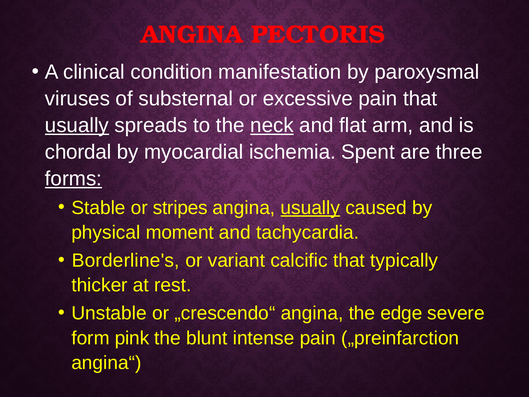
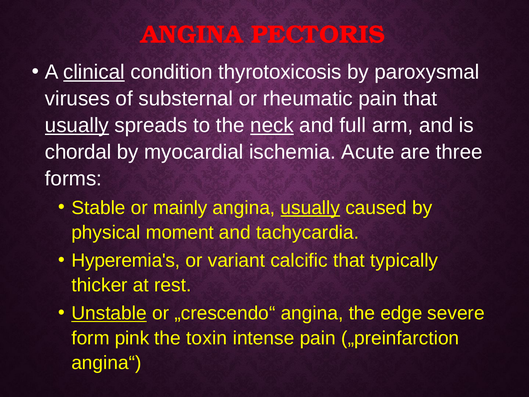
clinical underline: none -> present
manifestation: manifestation -> thyrotoxicosis
excessive: excessive -> rheumatic
flat: flat -> full
Spent: Spent -> Acute
forms underline: present -> none
stripes: stripes -> mainly
Borderline's: Borderline's -> Hyperemia's
Unstable underline: none -> present
blunt: blunt -> toxin
